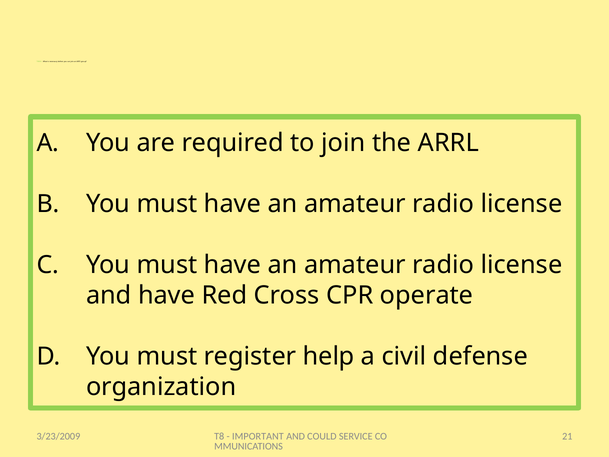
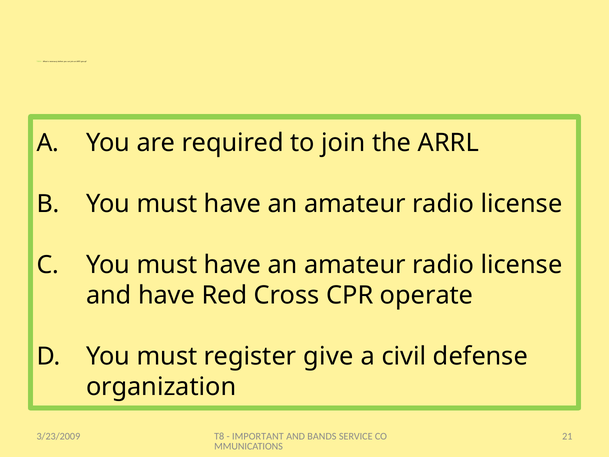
help: help -> give
COULD: COULD -> BANDS
